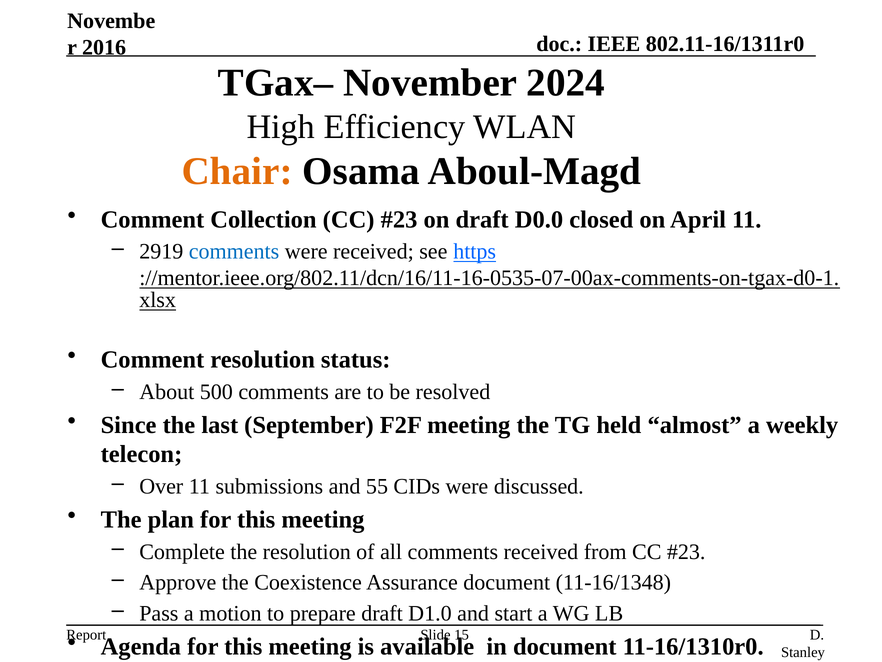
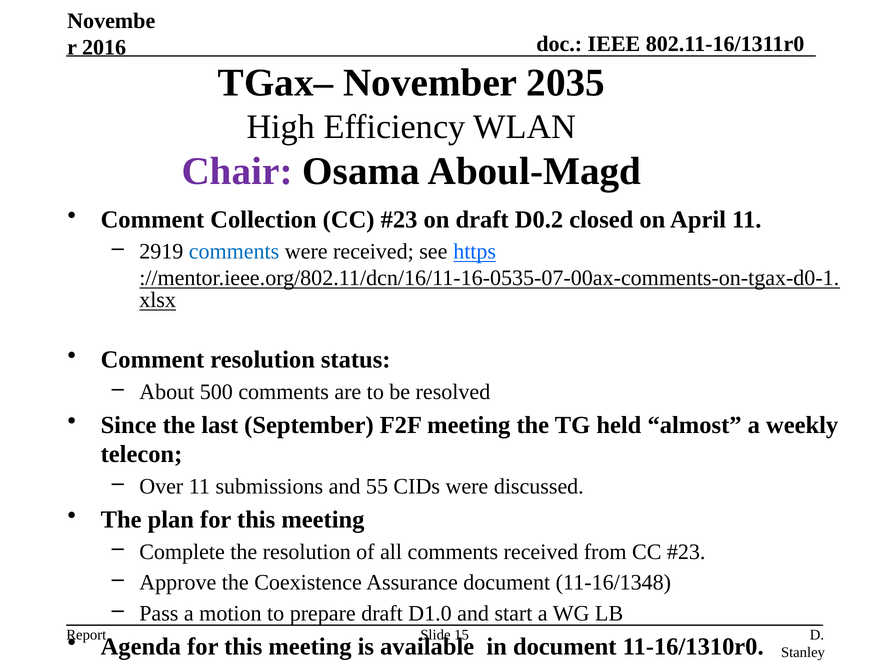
2024: 2024 -> 2035
Chair colour: orange -> purple
D0.0: D0.0 -> D0.2
